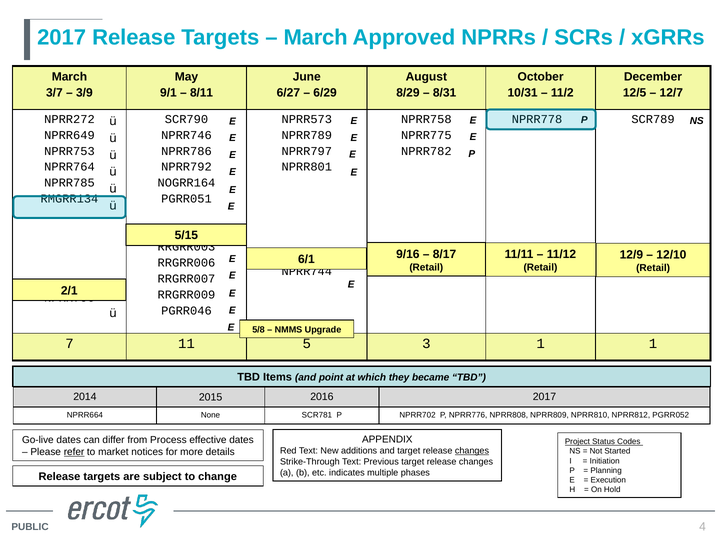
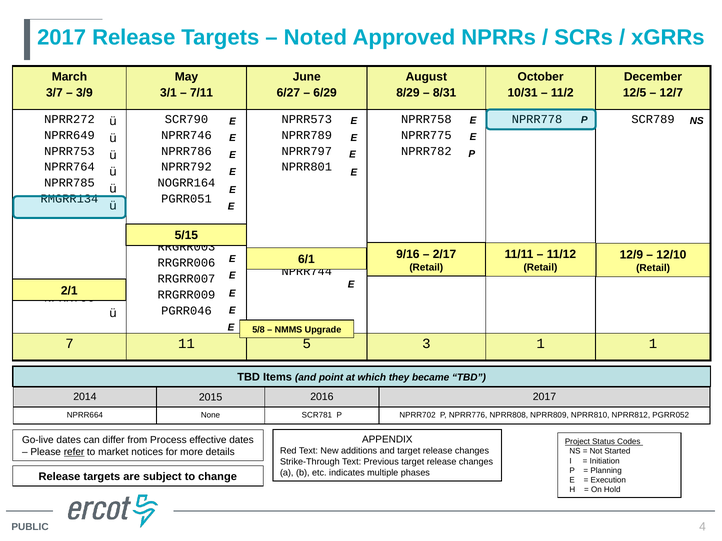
March at (316, 38): March -> Noted
9/1: 9/1 -> 3/1
8/11: 8/11 -> 7/11
8/17: 8/17 -> 2/17
changes at (472, 451) underline: present -> none
